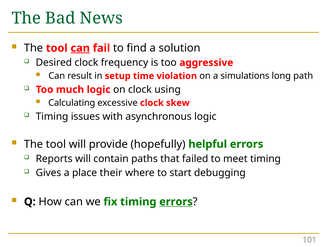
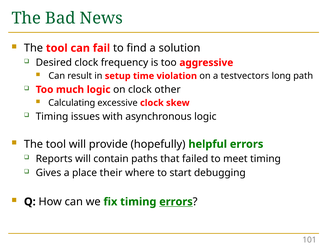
can at (80, 48) underline: present -> none
simulations: simulations -> testvectors
using: using -> other
